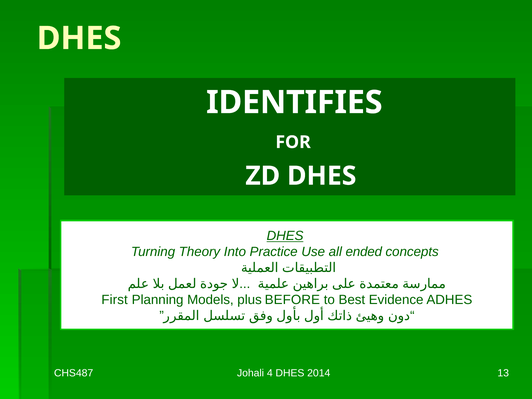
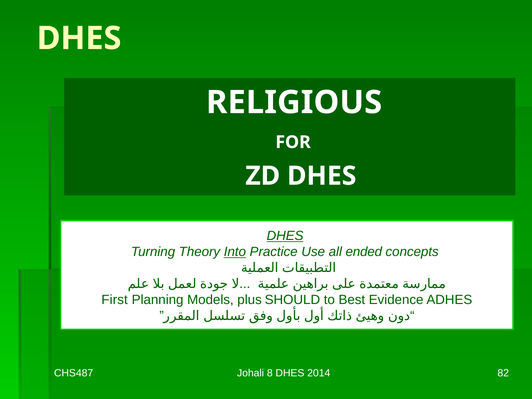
IDENTIFIES: IDENTIFIES -> RELIGIOUS
Into underline: none -> present
BEFORE: BEFORE -> SHOULD
4: 4 -> 8
13: 13 -> 82
